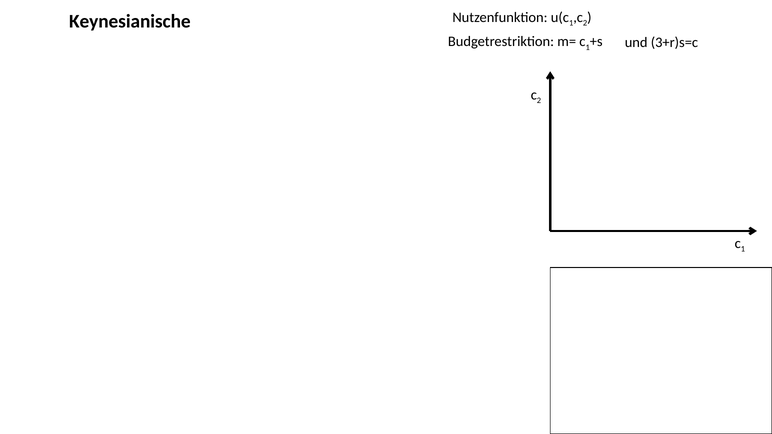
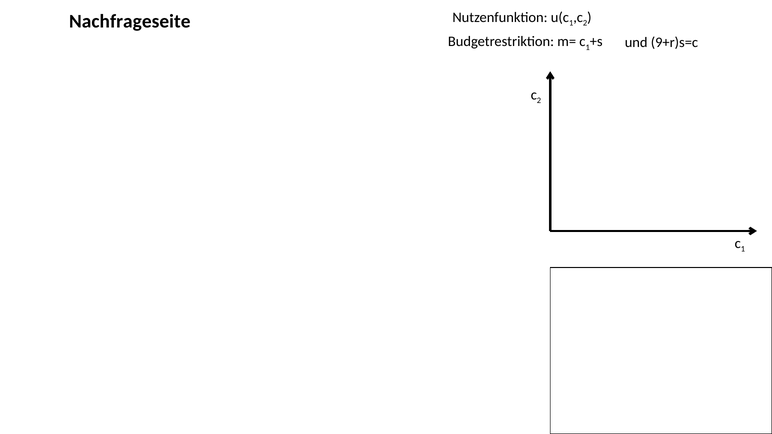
Keynesianische: Keynesianische -> Nachfrageseite
3+r)s=c: 3+r)s=c -> 9+r)s=c
